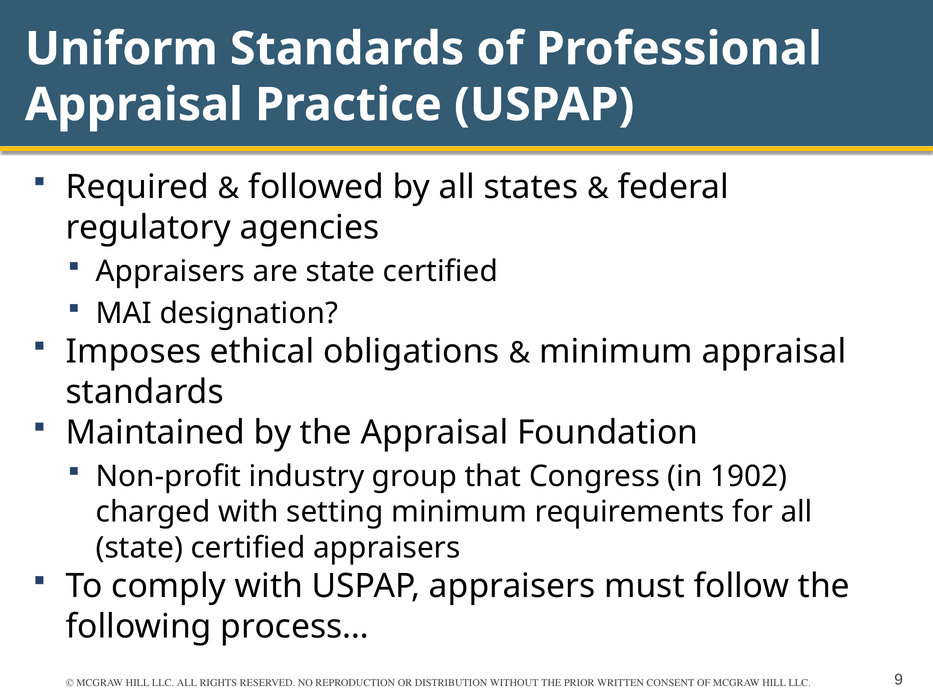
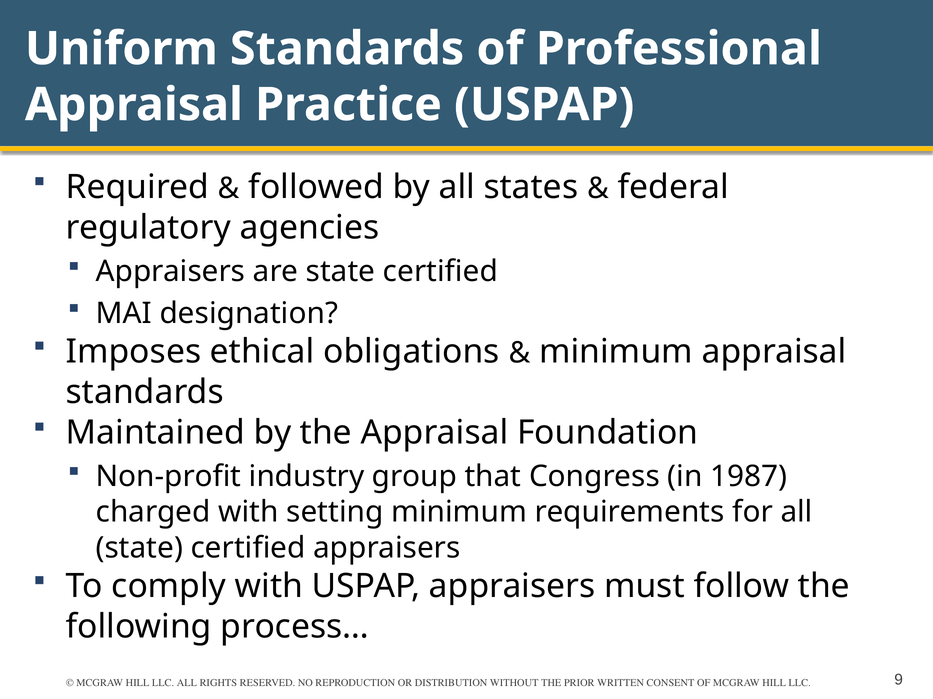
1902: 1902 -> 1987
